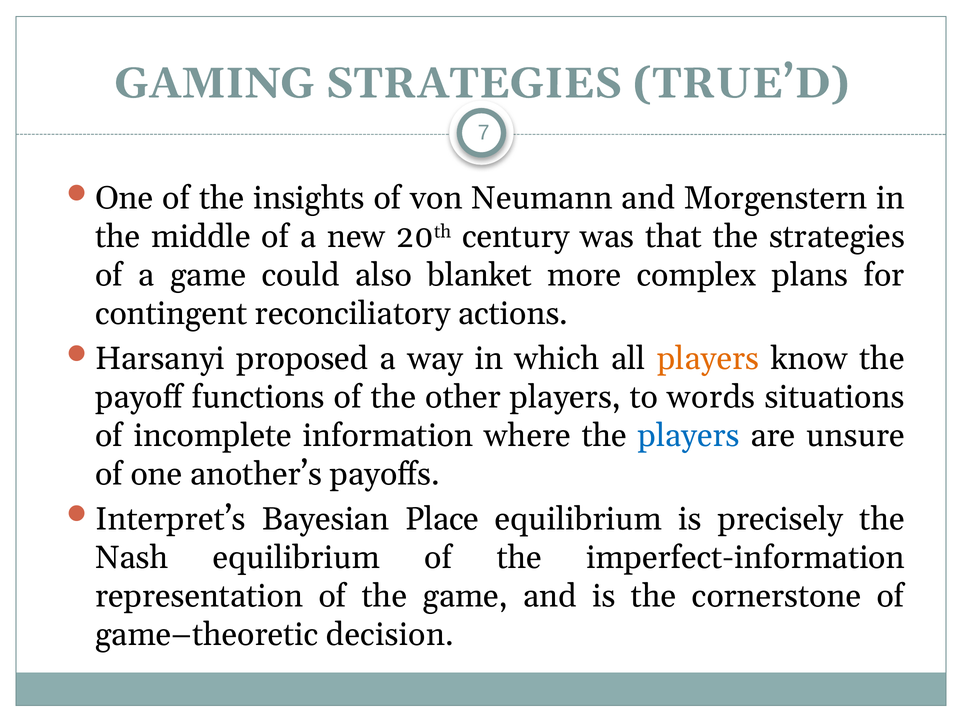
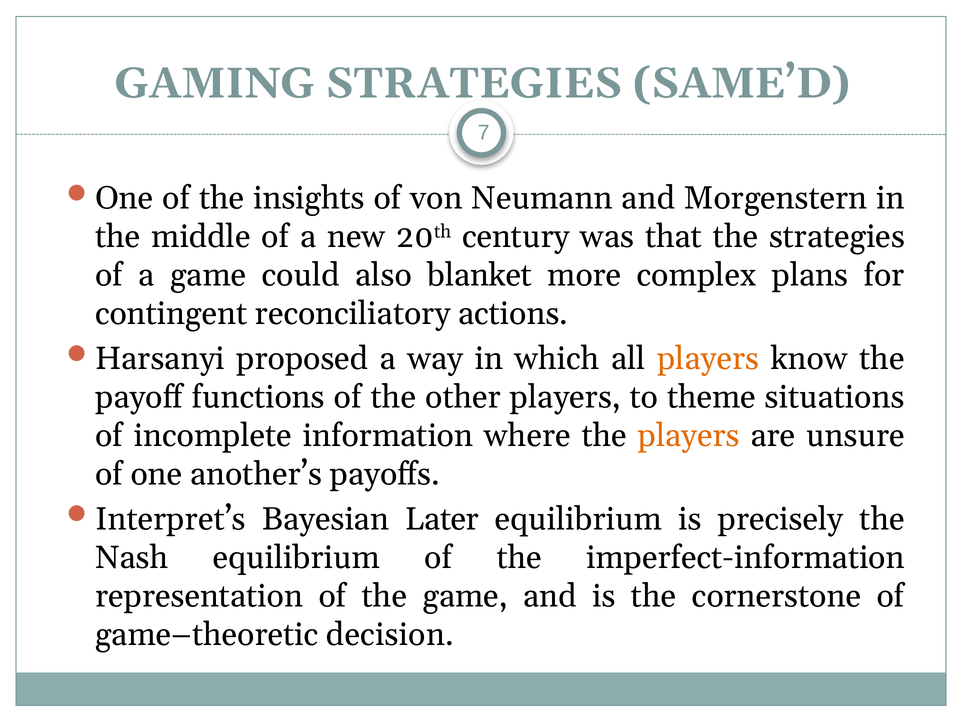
TRUE’D: TRUE’D -> SAME’D
words: words -> theme
players at (689, 436) colour: blue -> orange
Place: Place -> Later
